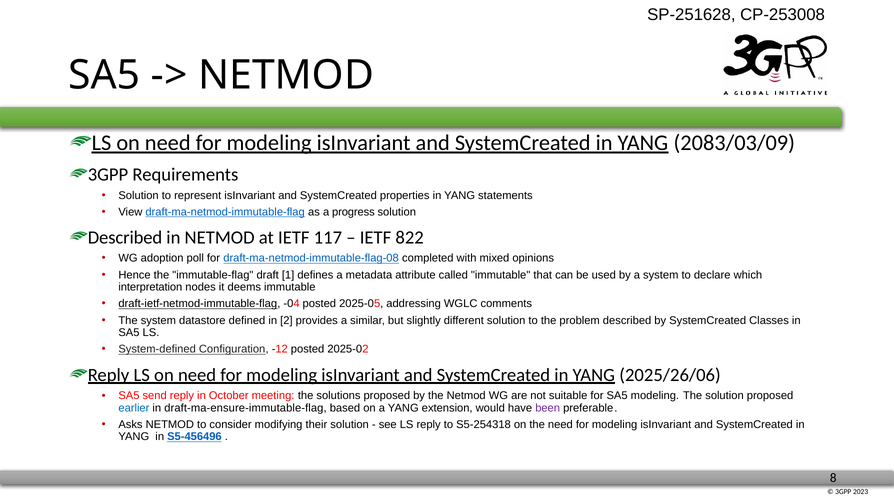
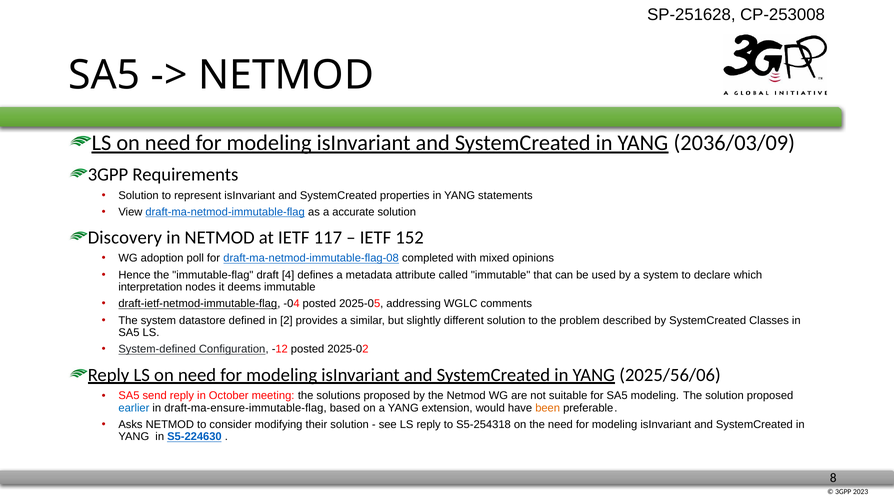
2083/03/09: 2083/03/09 -> 2036/03/09
progress: progress -> accurate
Described at (125, 237): Described -> Discovery
822: 822 -> 152
1: 1 -> 4
2025/26/06: 2025/26/06 -> 2025/56/06
been colour: purple -> orange
S5-456496: S5-456496 -> S5-224630
